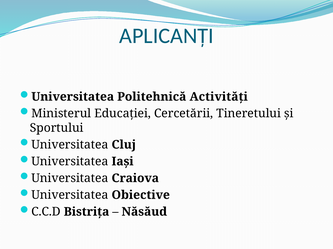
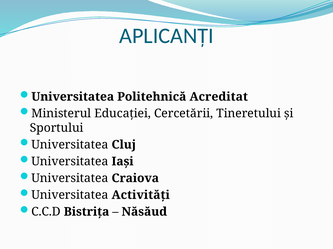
Activităţi: Activităţi -> Acreditat
Obiective: Obiective -> Activităţi
